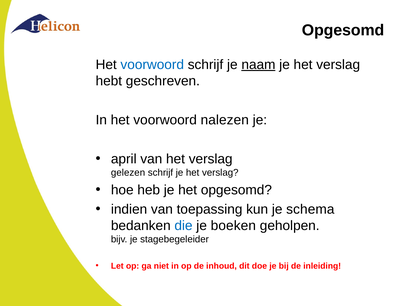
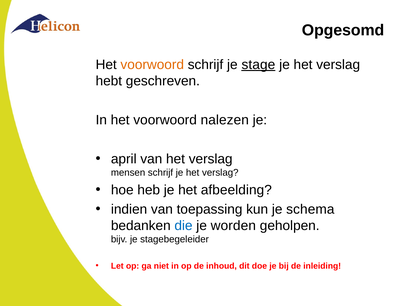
voorwoord at (152, 65) colour: blue -> orange
naam: naam -> stage
gelezen: gelezen -> mensen
het opgesomd: opgesomd -> afbeelding
boeken: boeken -> worden
